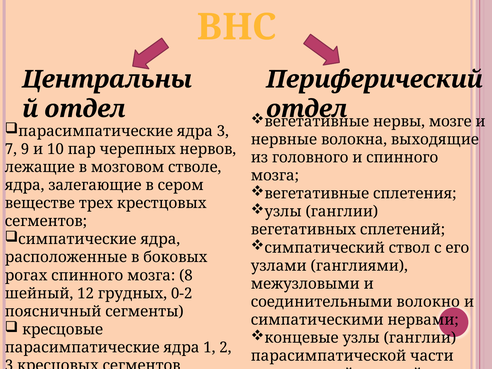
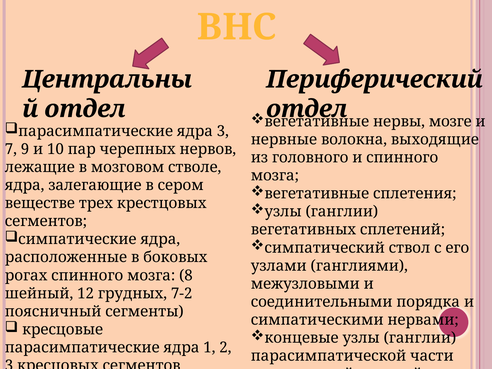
0-2: 0-2 -> 7-2
волокно: волокно -> порядка
